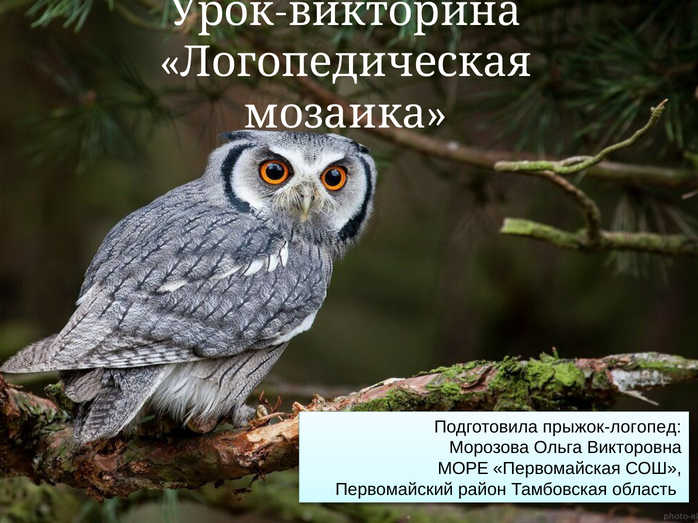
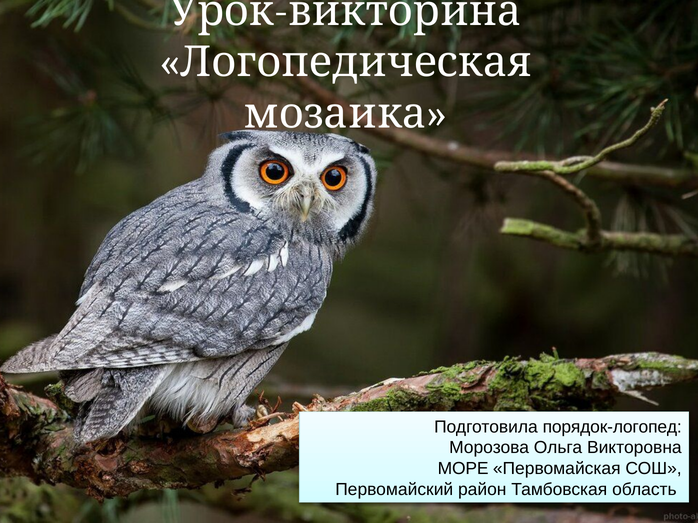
прыжок-логопед: прыжок-логопед -> порядок-логопед
